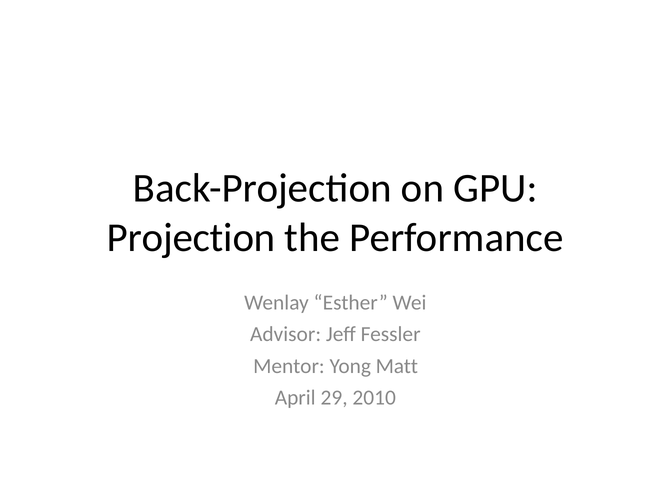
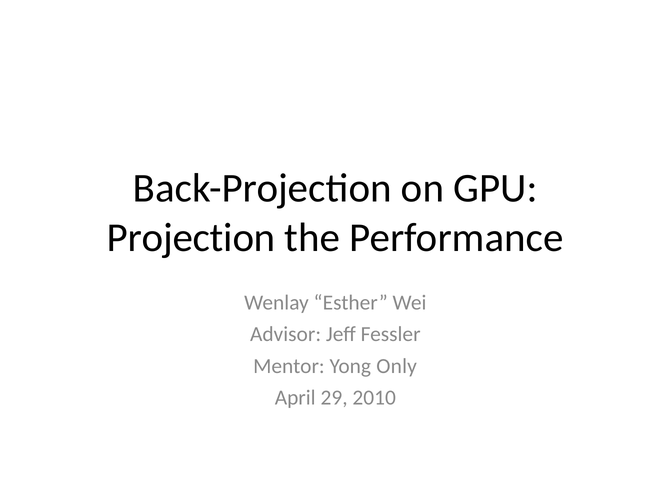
Matt: Matt -> Only
